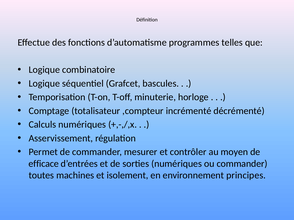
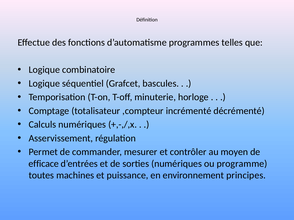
ou commander: commander -> programme
isolement: isolement -> puissance
